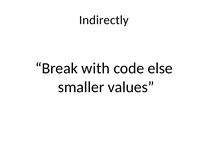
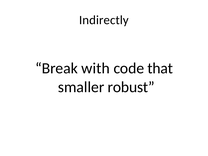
else: else -> that
values: values -> robust
